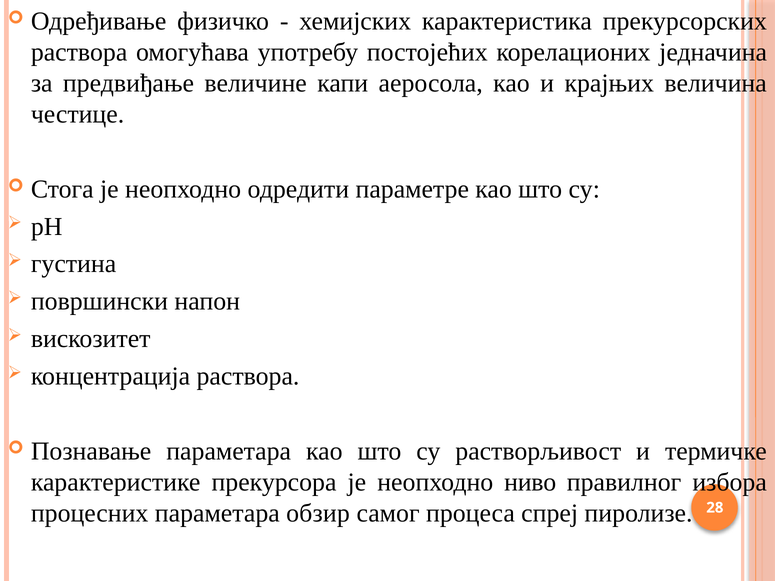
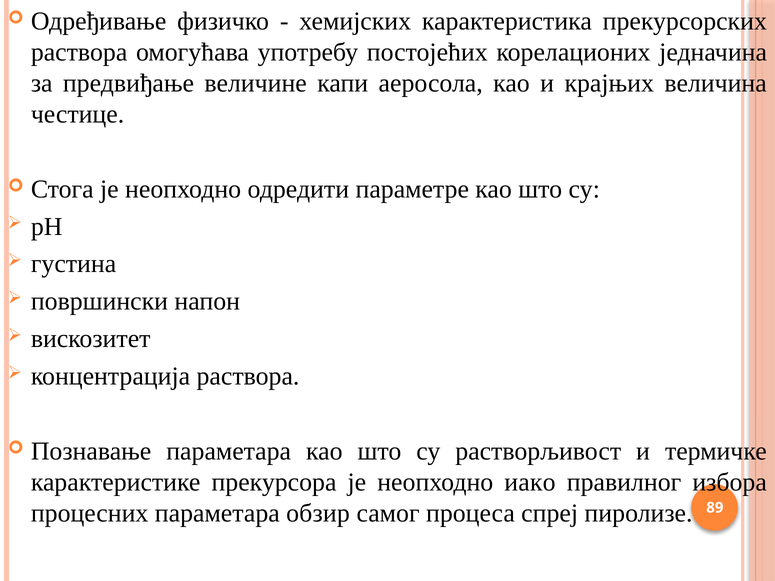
ниво: ниво -> иако
28: 28 -> 89
